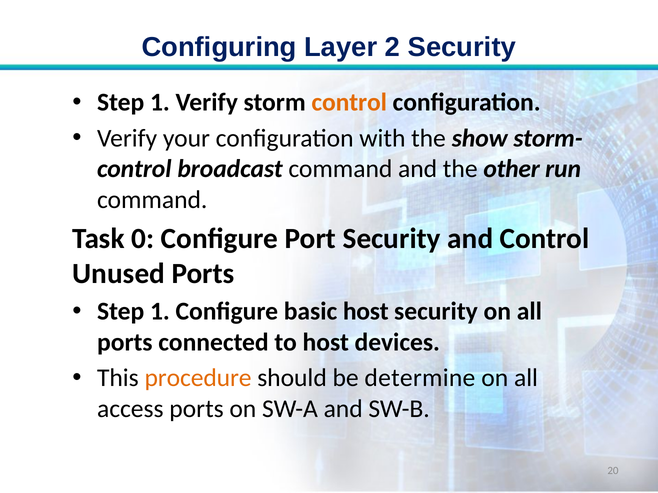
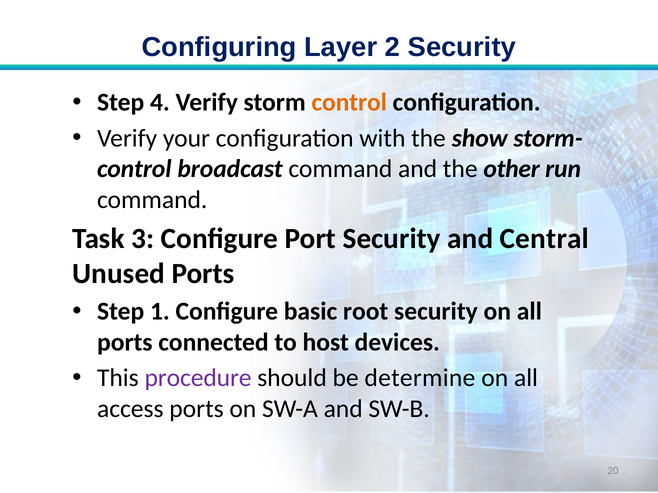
1 at (160, 103): 1 -> 4
0: 0 -> 3
and Control: Control -> Central
basic host: host -> root
procedure colour: orange -> purple
